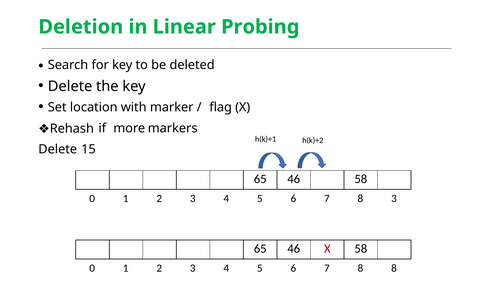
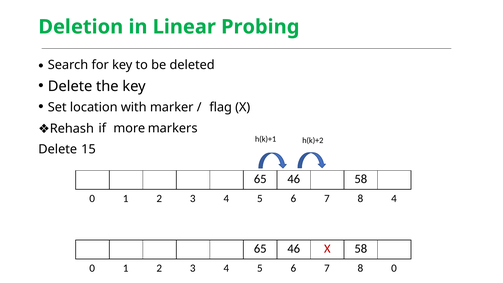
8 3: 3 -> 4
8 8: 8 -> 0
